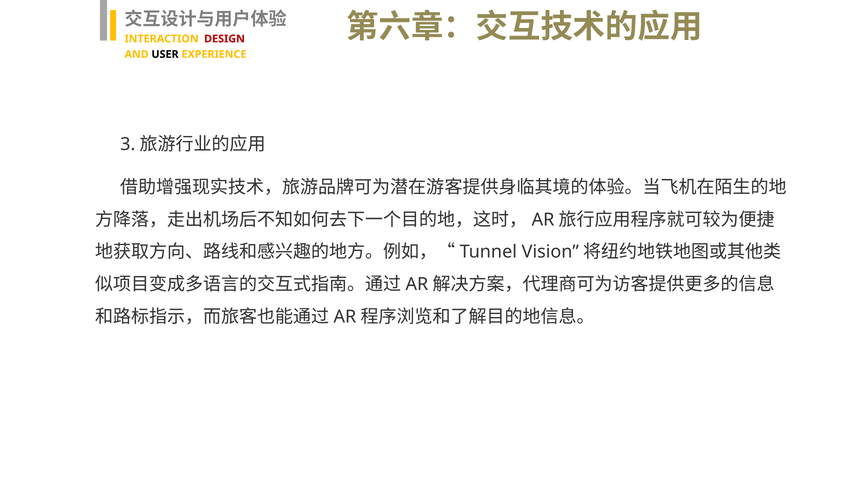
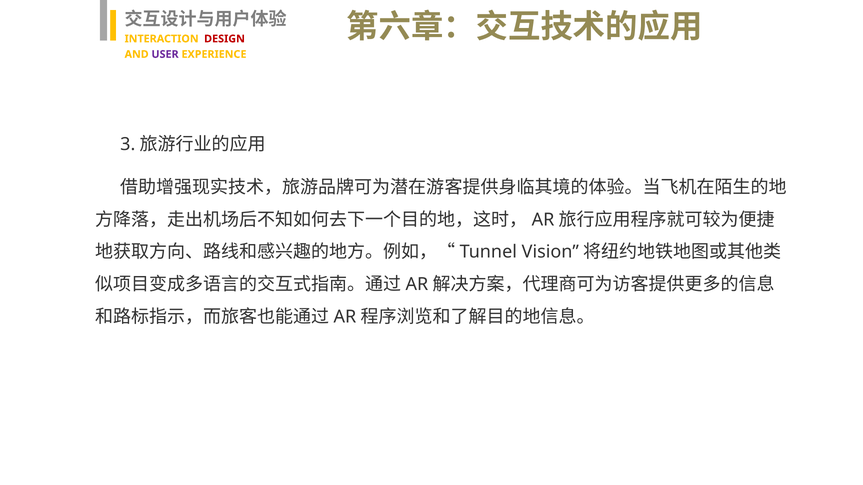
USER colour: black -> purple
